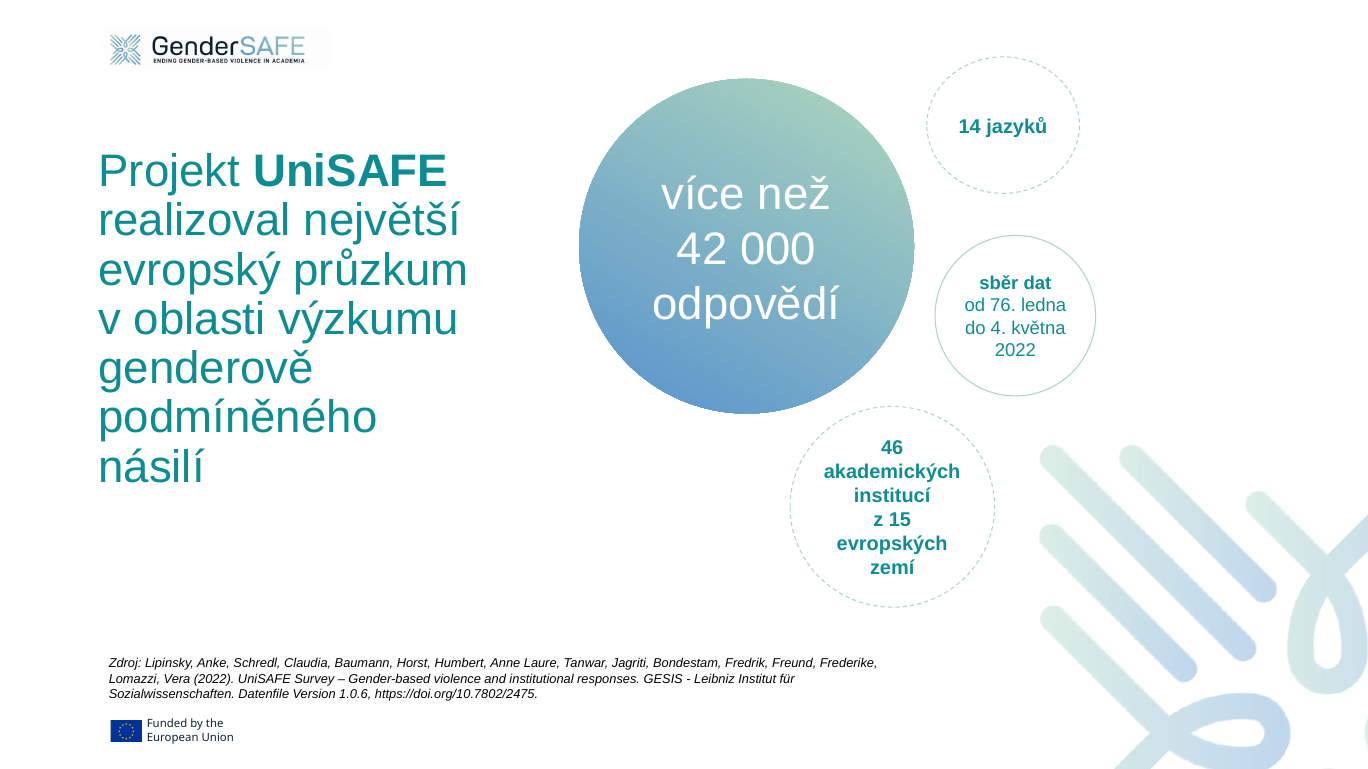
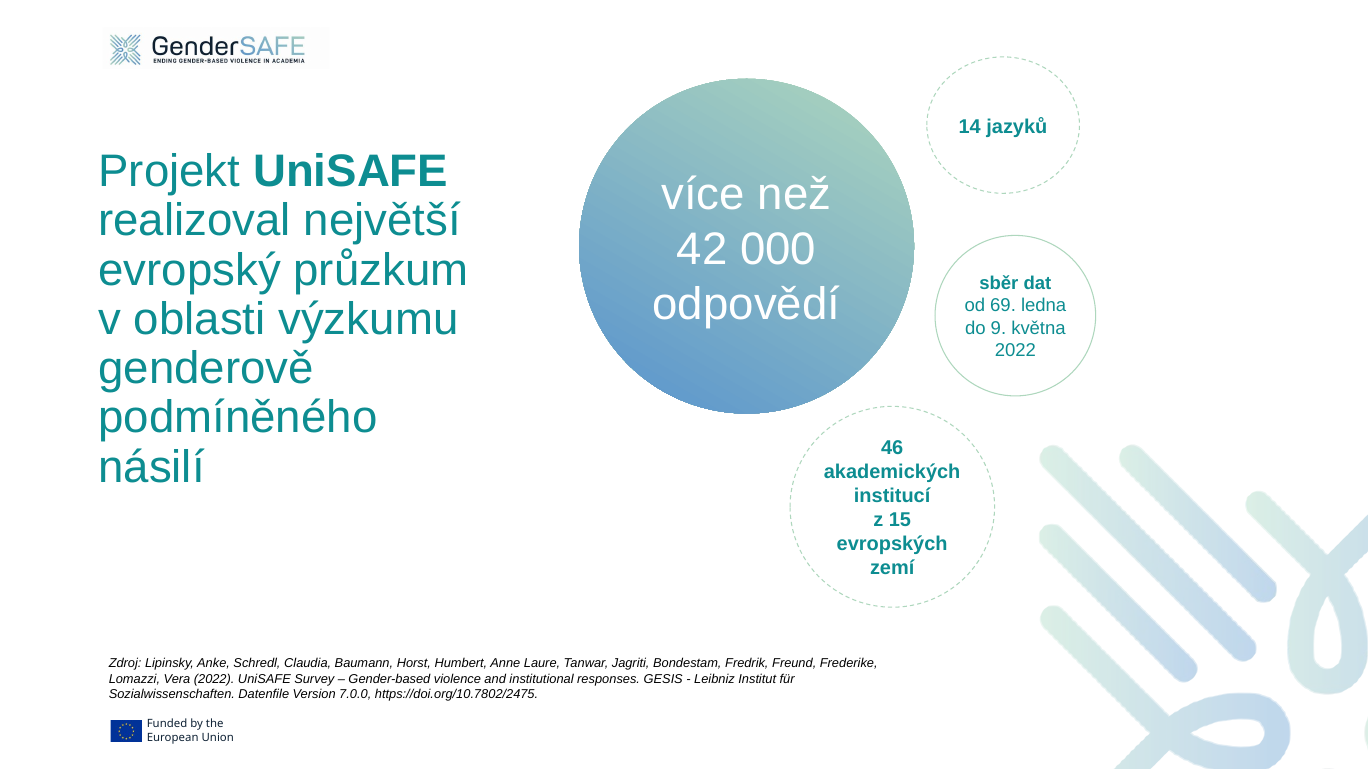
76: 76 -> 69
4: 4 -> 9
1.0.6: 1.0.6 -> 7.0.0
